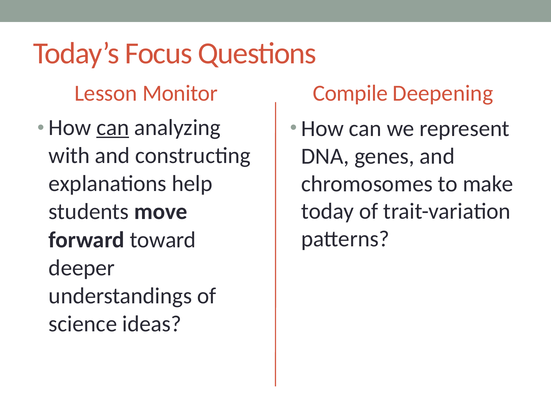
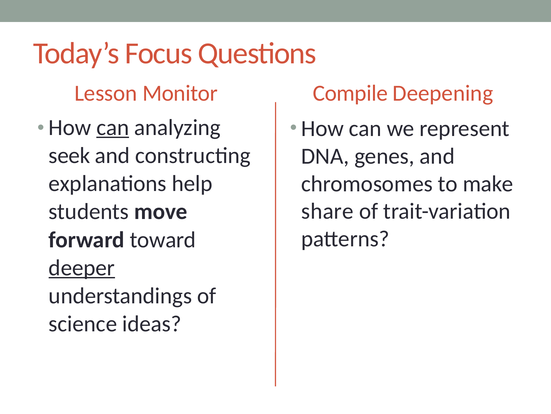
with: with -> seek
today: today -> share
deeper underline: none -> present
